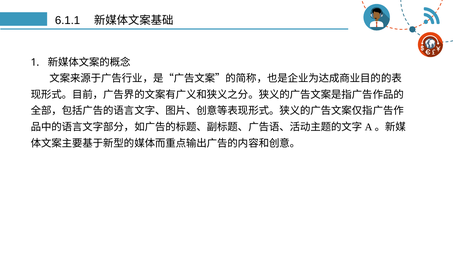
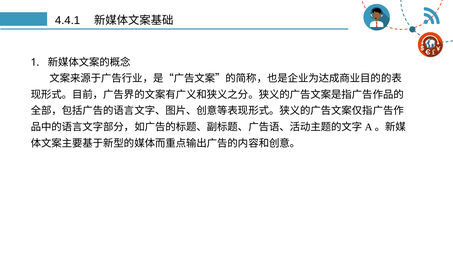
6.1.1: 6.1.1 -> 4.4.1
